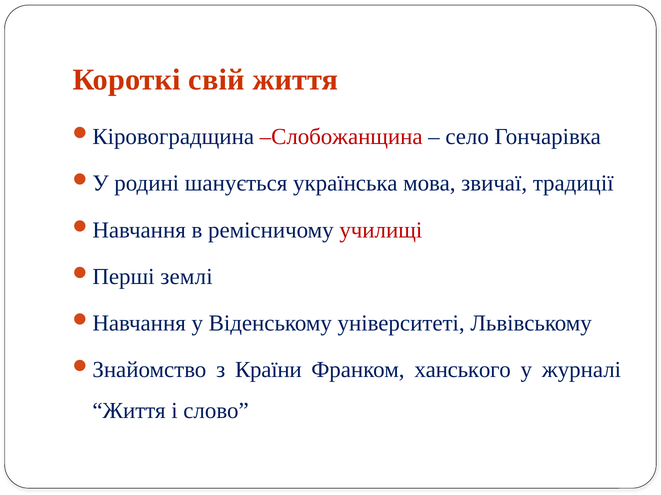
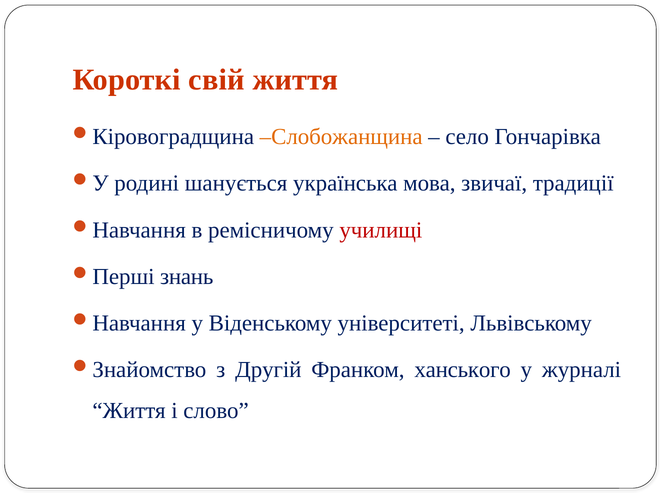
Слобожанщина colour: red -> orange
землі: землі -> знань
Країни: Країни -> Другій
